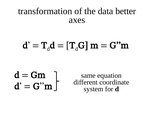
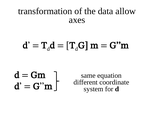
better: better -> allow
